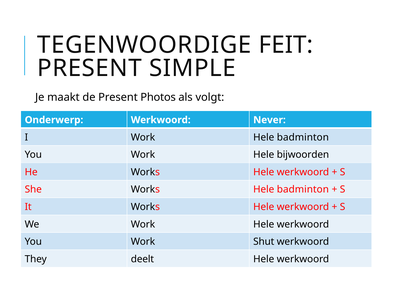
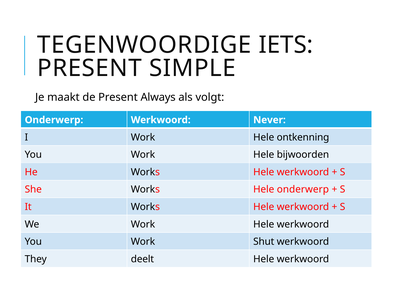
FEIT: FEIT -> IETS
Photos: Photos -> Always
Work Hele badminton: badminton -> ontkenning
Works Hele badminton: badminton -> onderwerp
